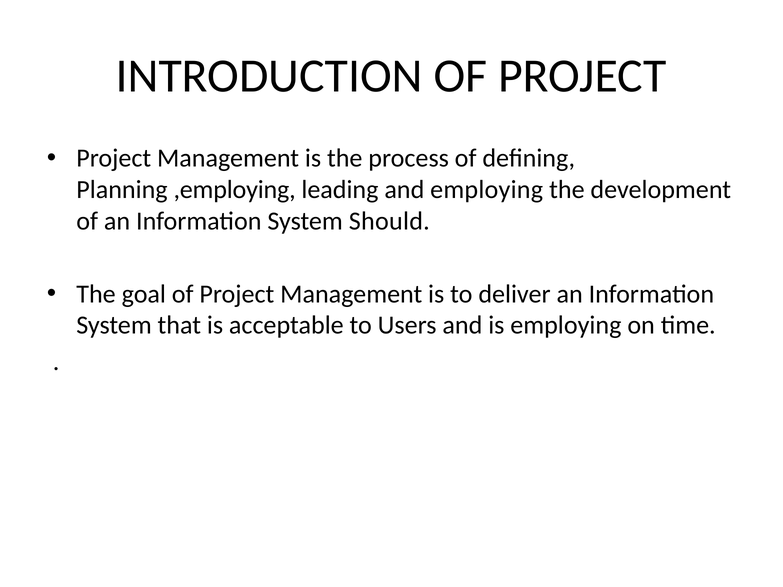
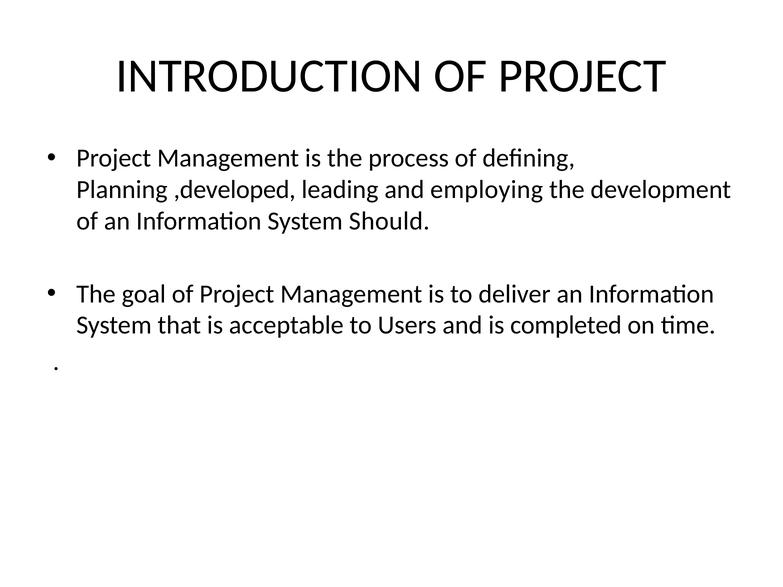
,employing: ,employing -> ,developed
is employing: employing -> completed
